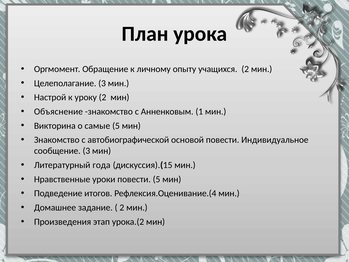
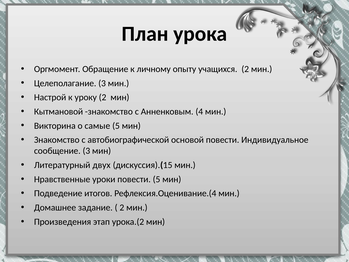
Объяснение: Объяснение -> Кытмановой
1: 1 -> 4
года: года -> двух
